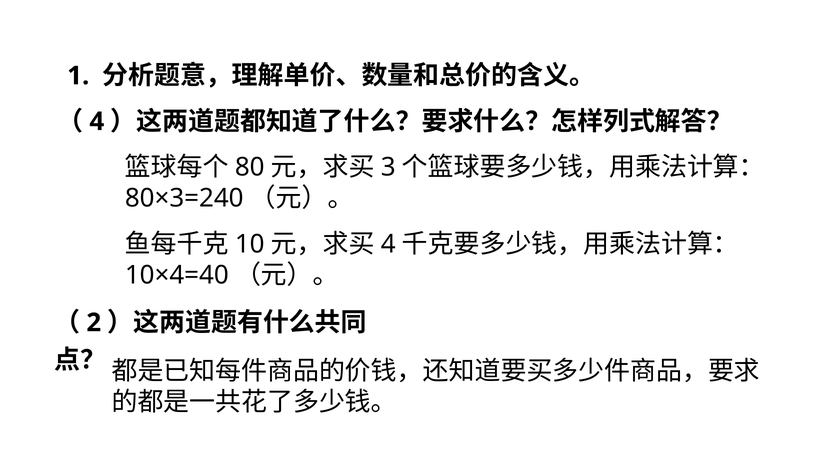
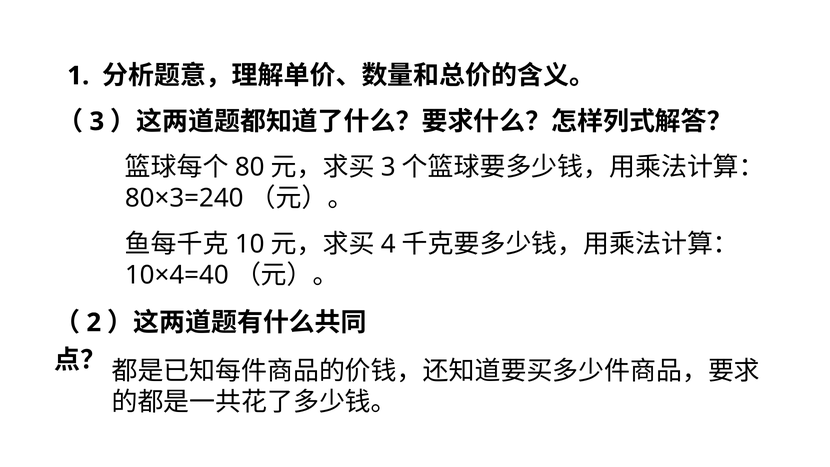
4 at (97, 121): 4 -> 3
